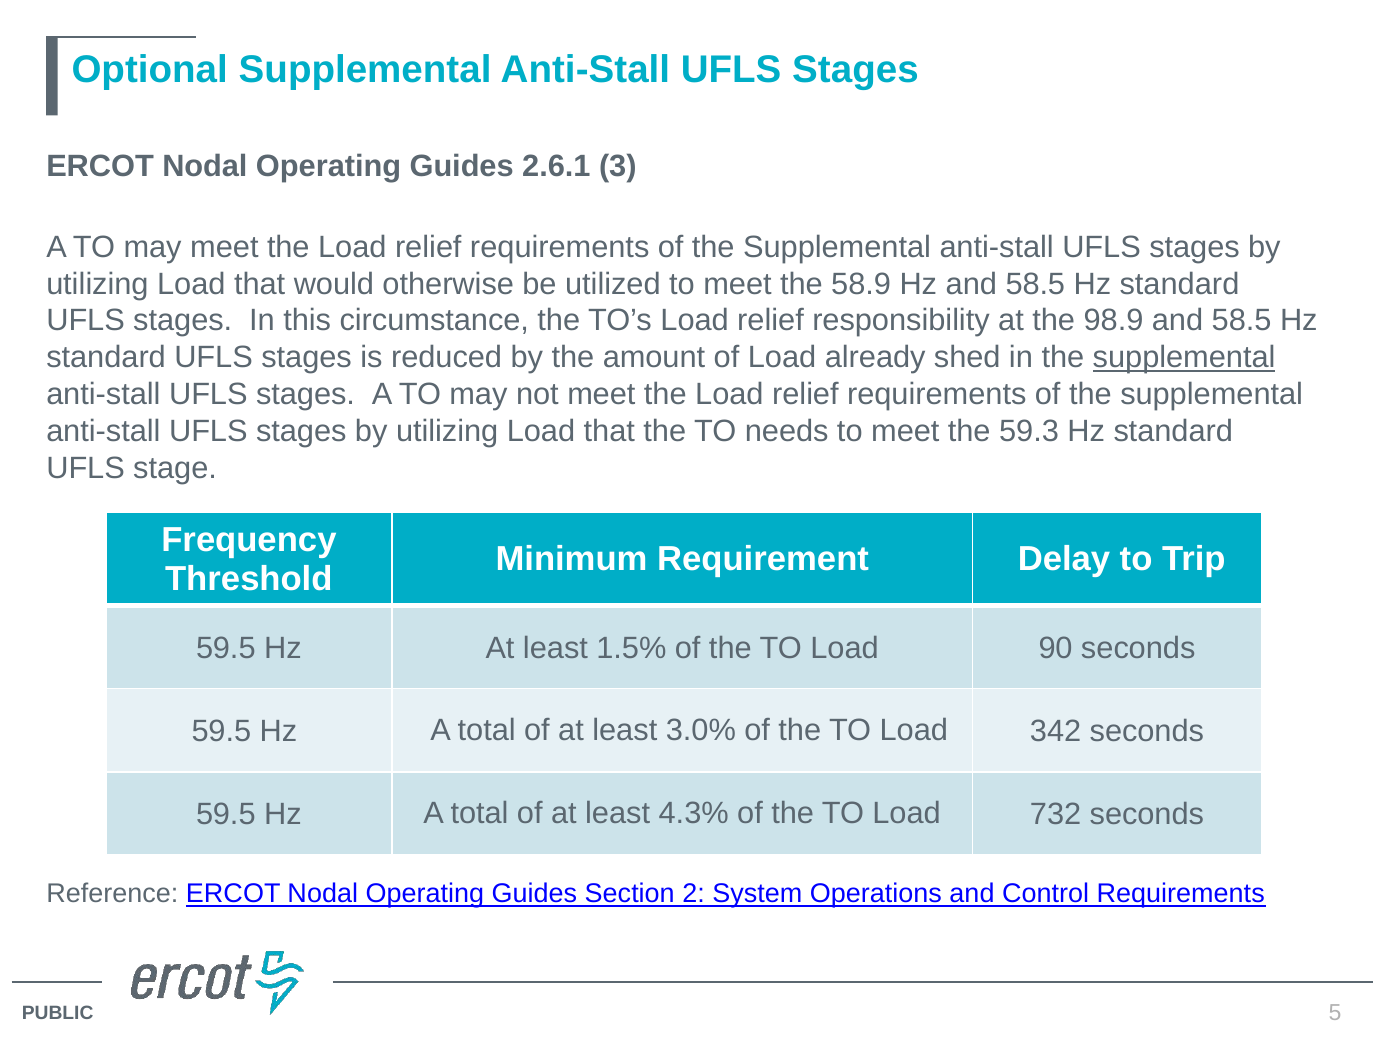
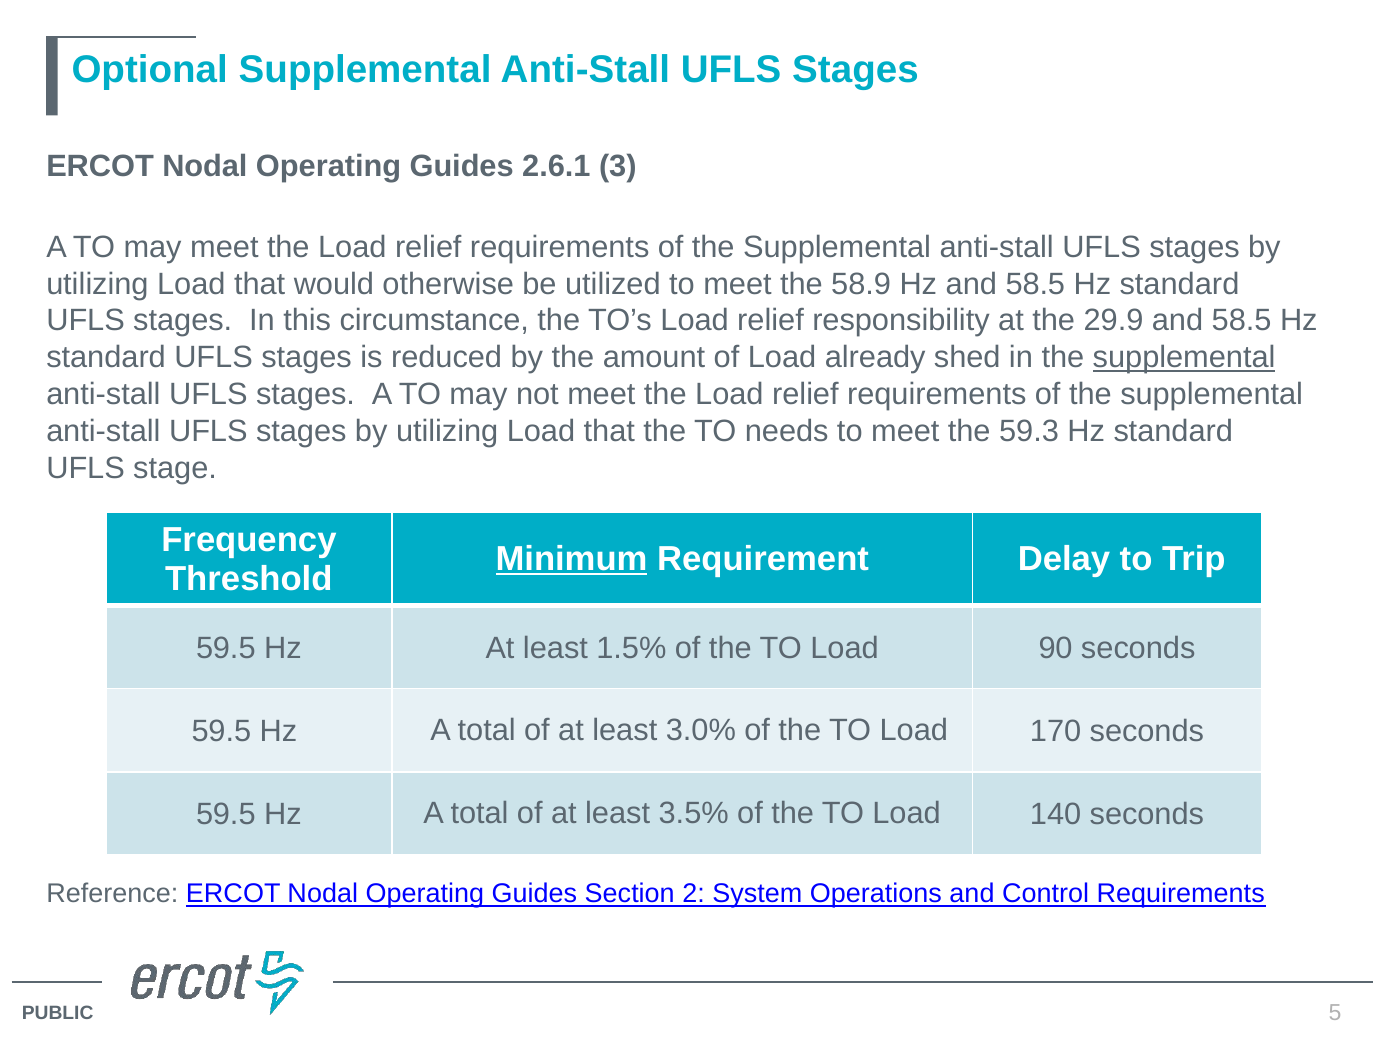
98.9: 98.9 -> 29.9
Minimum underline: none -> present
342: 342 -> 170
4.3%: 4.3% -> 3.5%
732: 732 -> 140
